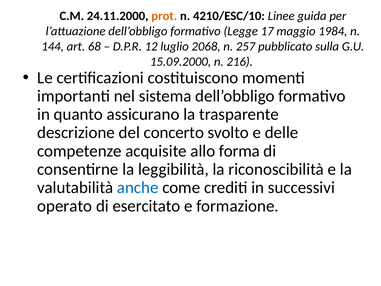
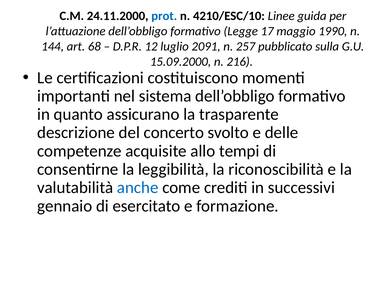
prot colour: orange -> blue
1984: 1984 -> 1990
2068: 2068 -> 2091
forma: forma -> tempi
operato: operato -> gennaio
